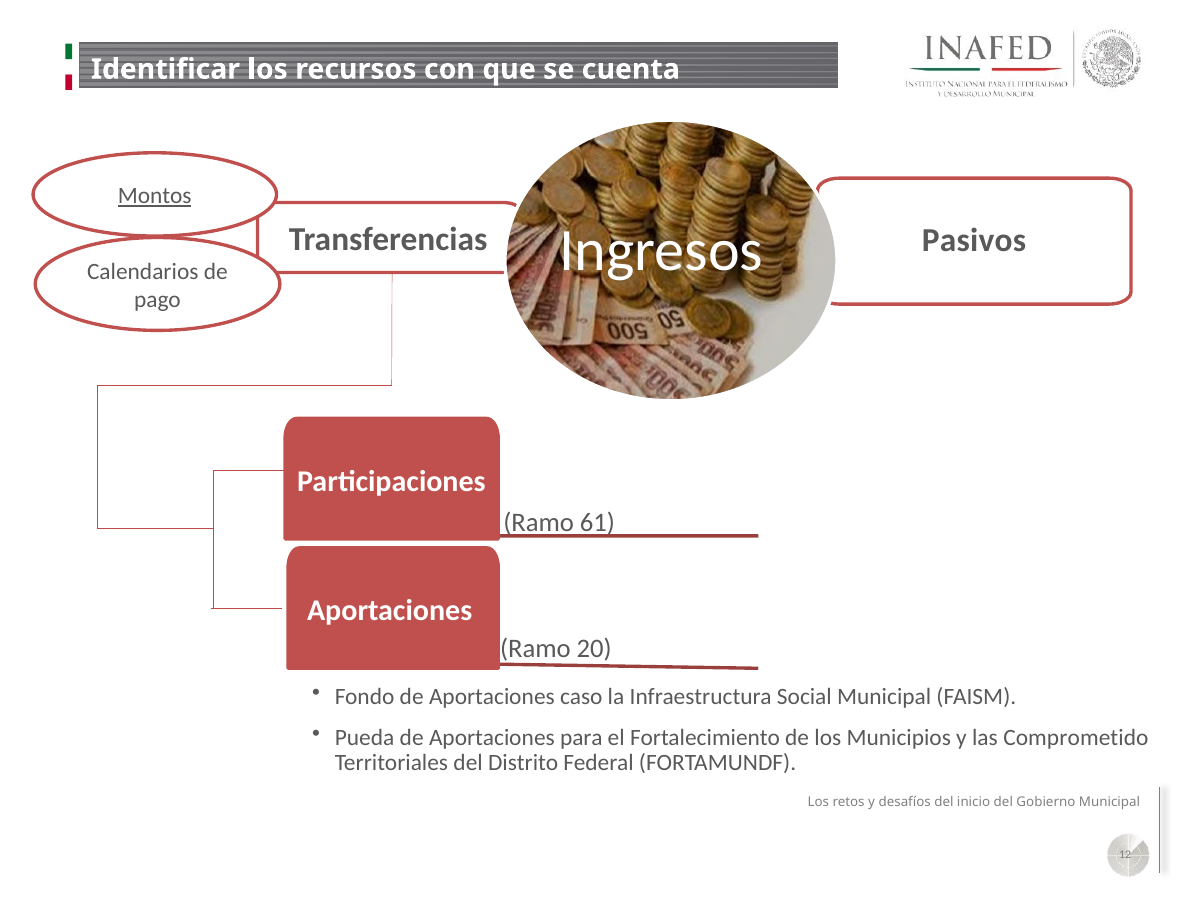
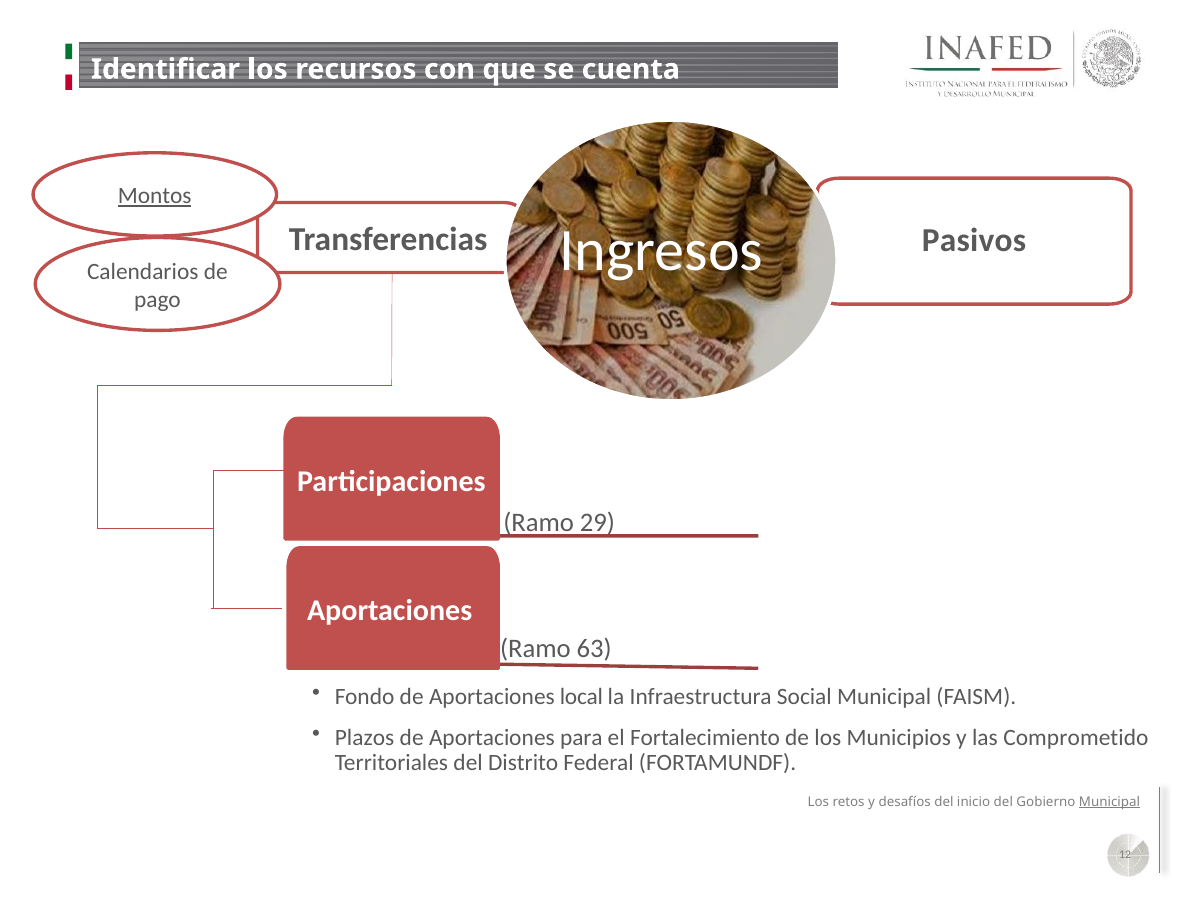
61: 61 -> 29
20: 20 -> 63
caso: caso -> local
Pueda: Pueda -> Plazos
Municipal at (1110, 802) underline: none -> present
